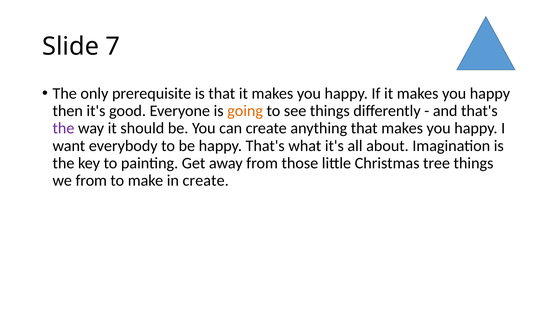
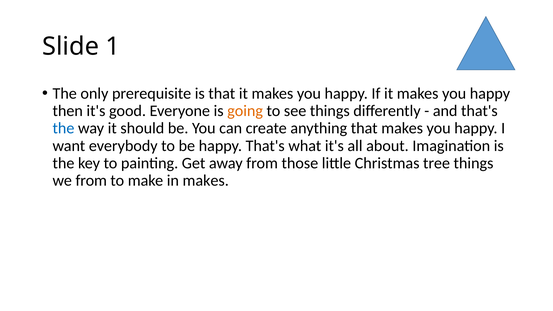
7: 7 -> 1
the at (63, 128) colour: purple -> blue
in create: create -> makes
